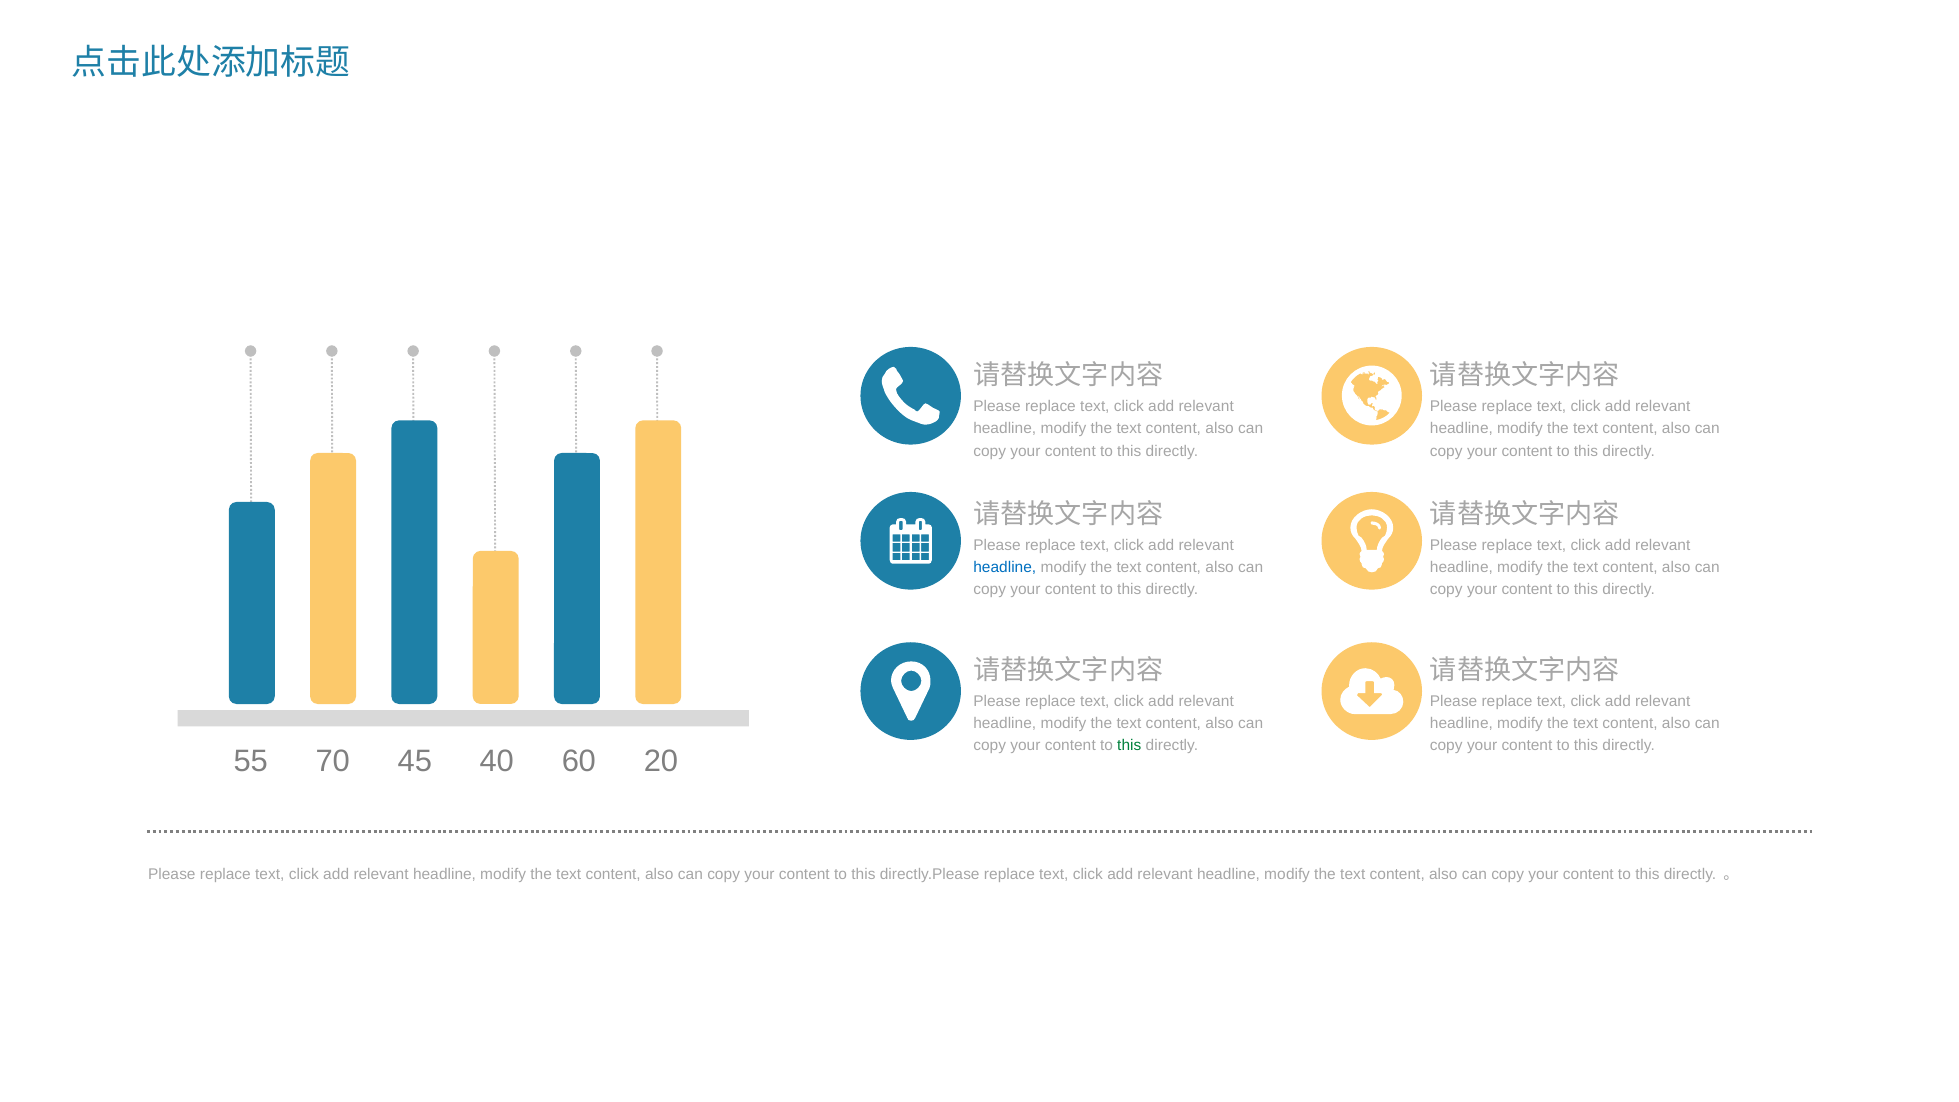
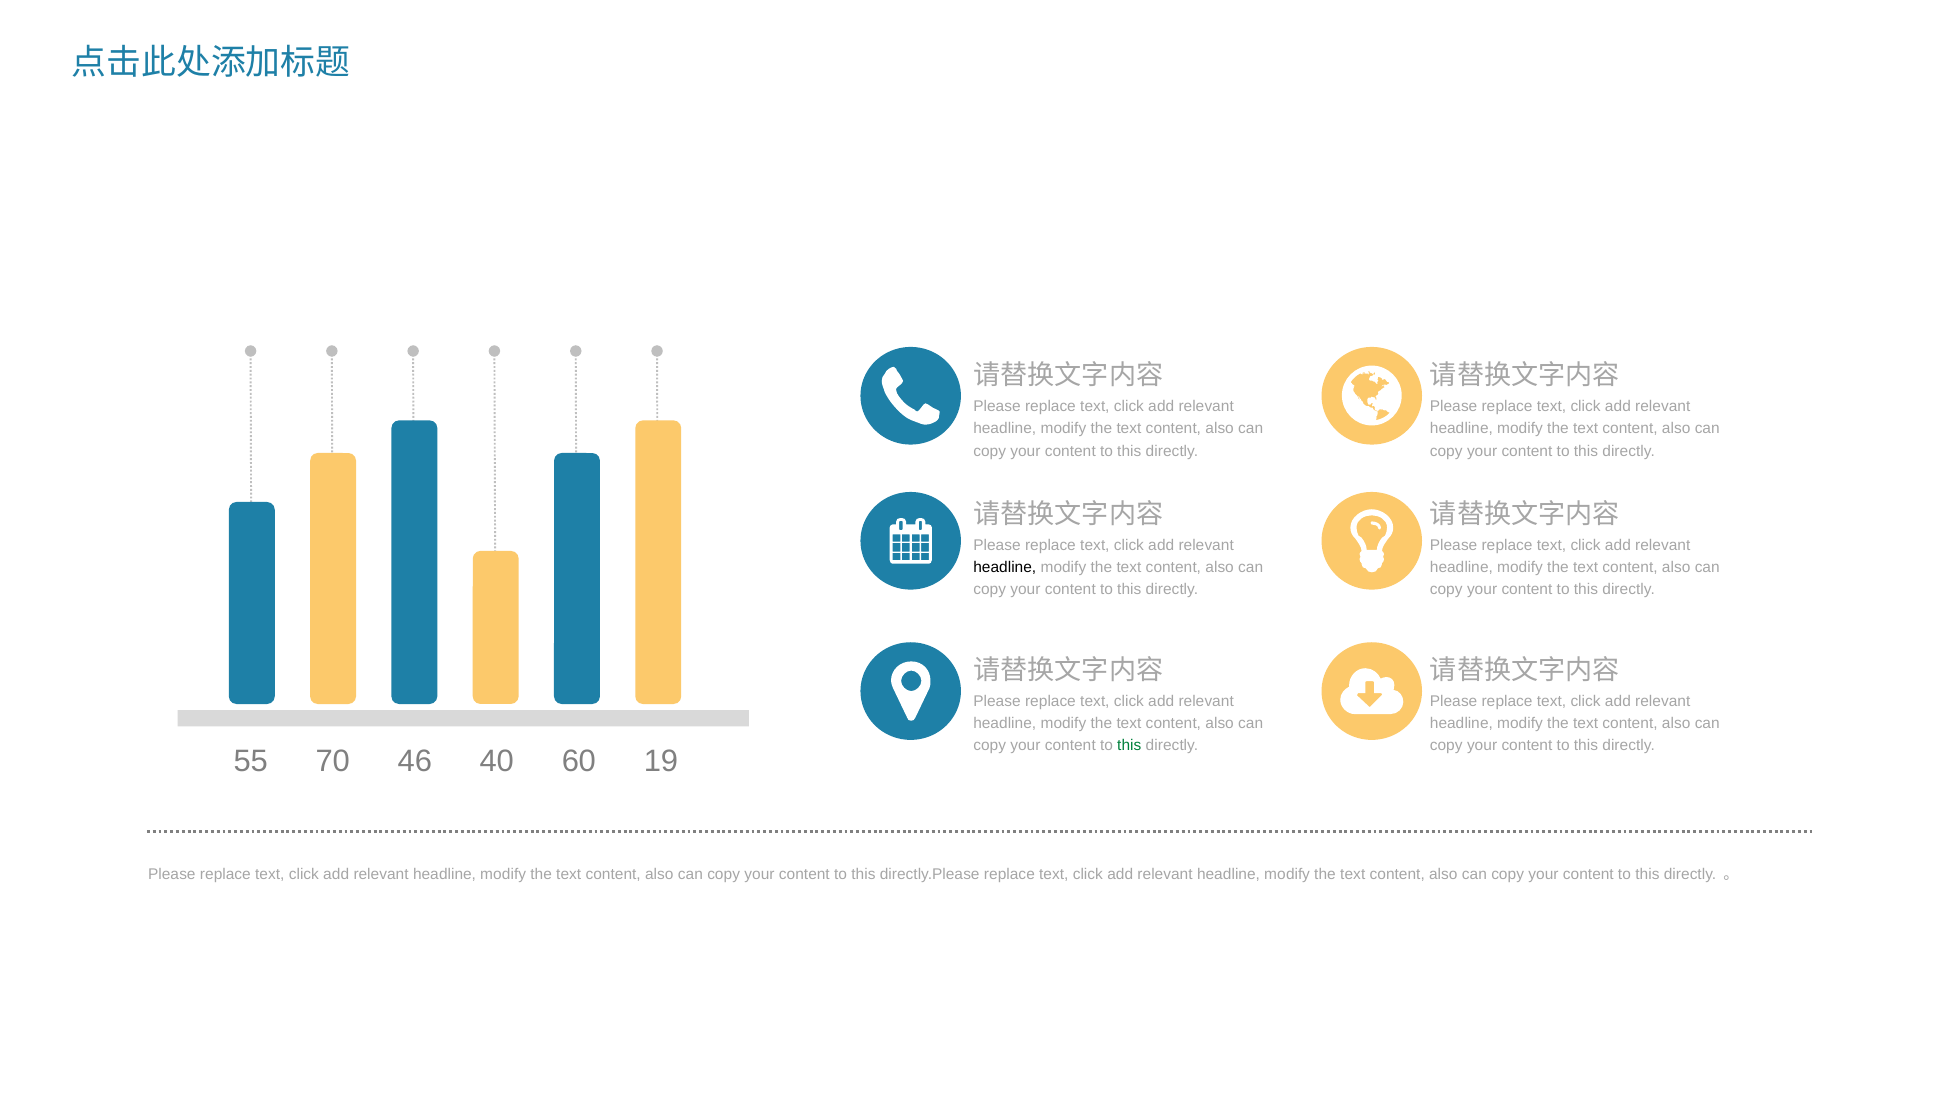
headline at (1005, 567) colour: blue -> black
45: 45 -> 46
20: 20 -> 19
